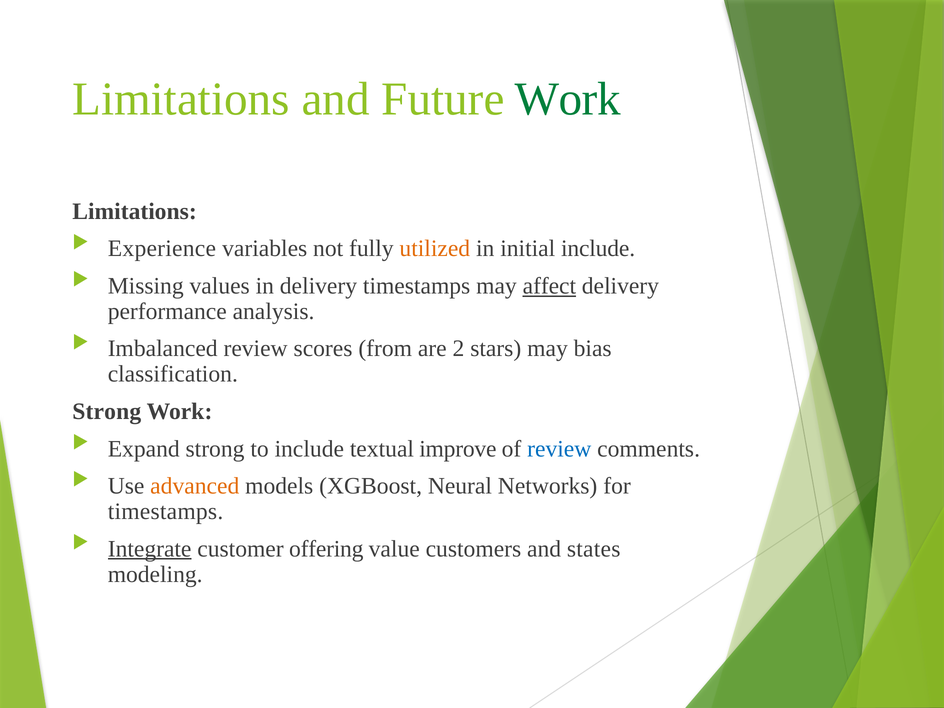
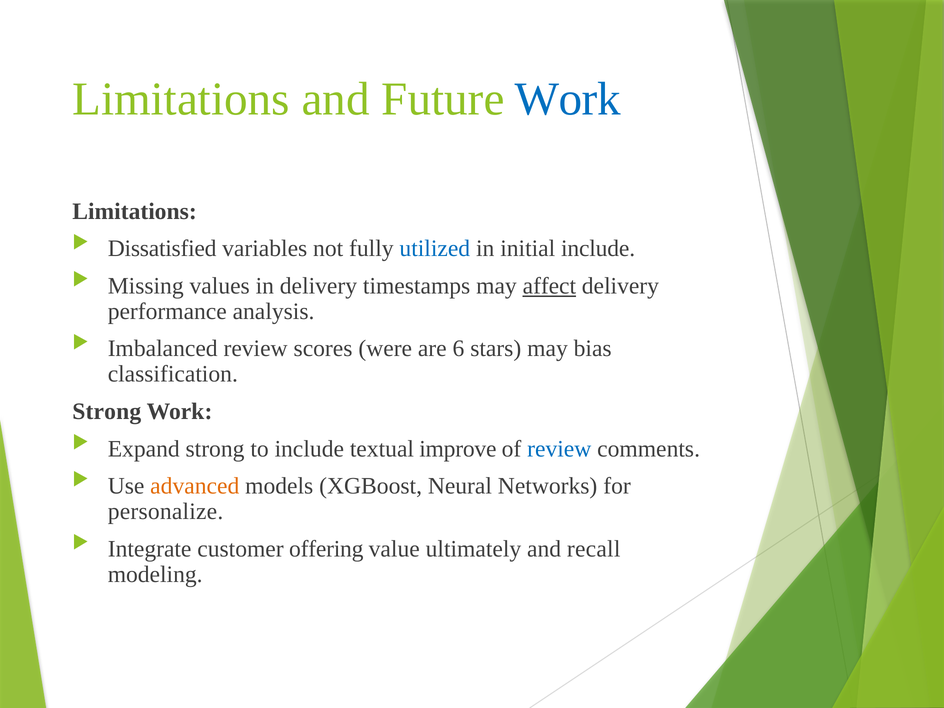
Work at (568, 99) colour: green -> blue
Experience: Experience -> Dissatisfied
utilized colour: orange -> blue
from: from -> were
2: 2 -> 6
timestamps at (166, 512): timestamps -> personalize
Integrate underline: present -> none
customers: customers -> ultimately
states: states -> recall
